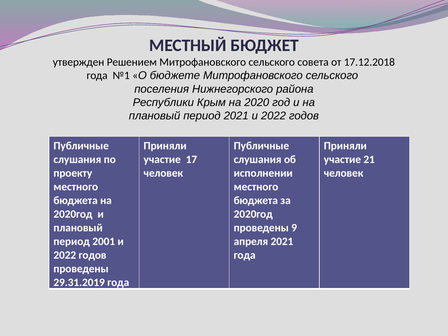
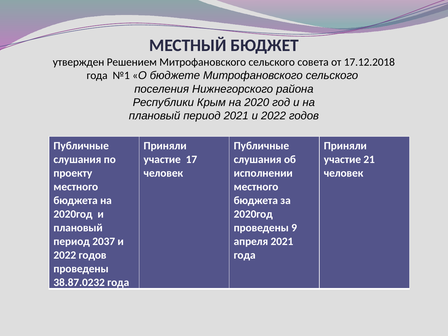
2001: 2001 -> 2037
29.31.2019: 29.31.2019 -> 38.87.0232
